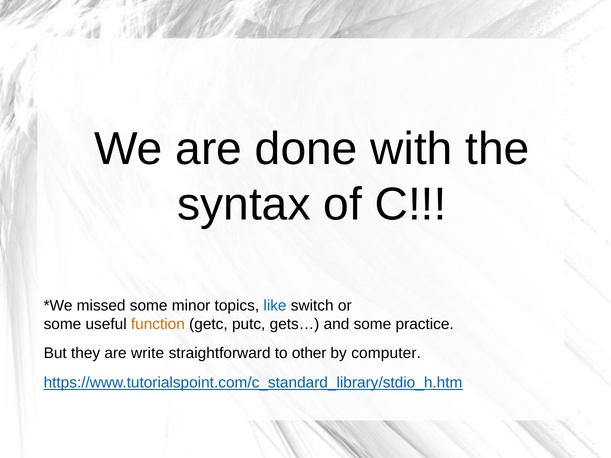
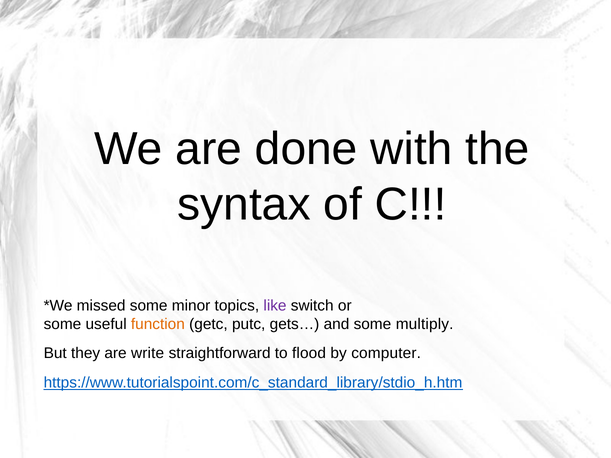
like colour: blue -> purple
practice: practice -> multiply
other: other -> flood
